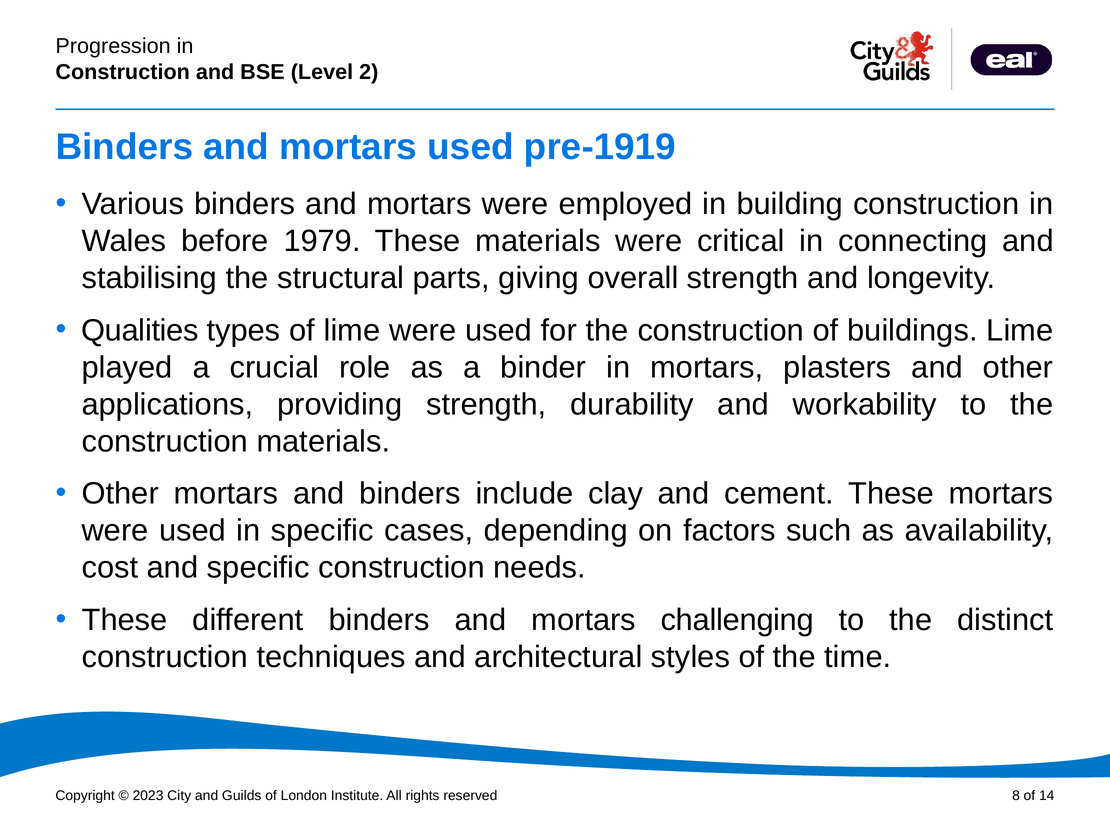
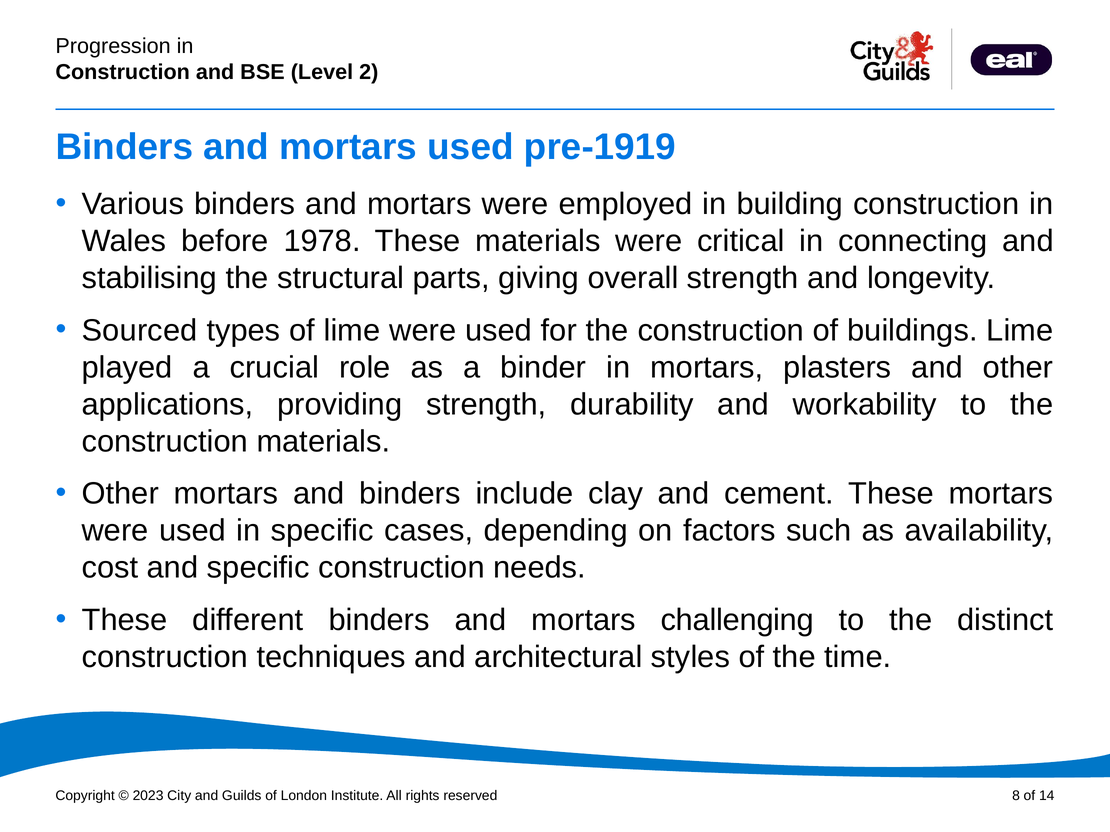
1979: 1979 -> 1978
Qualities: Qualities -> Sourced
